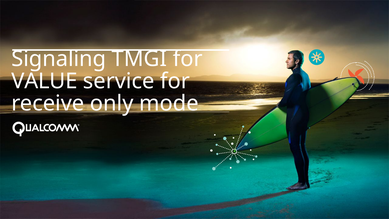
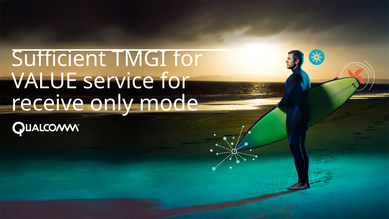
Signaling: Signaling -> Sufficient
